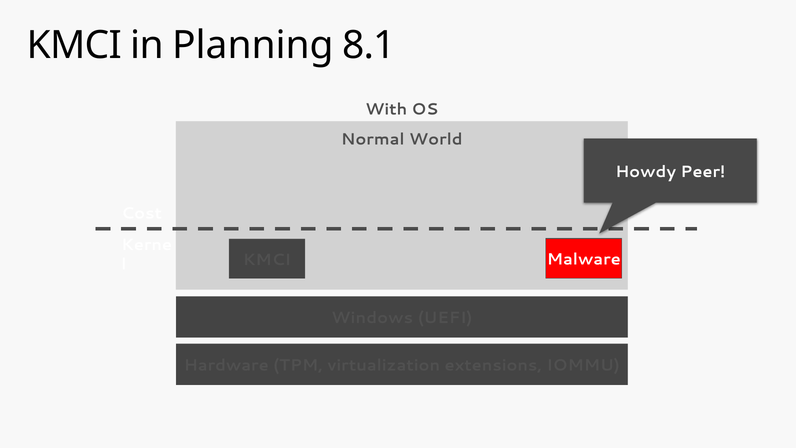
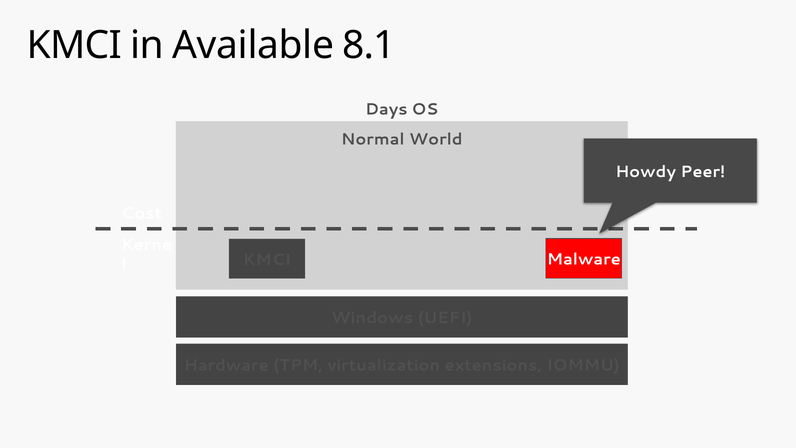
Planning: Planning -> Available
With: With -> Days
